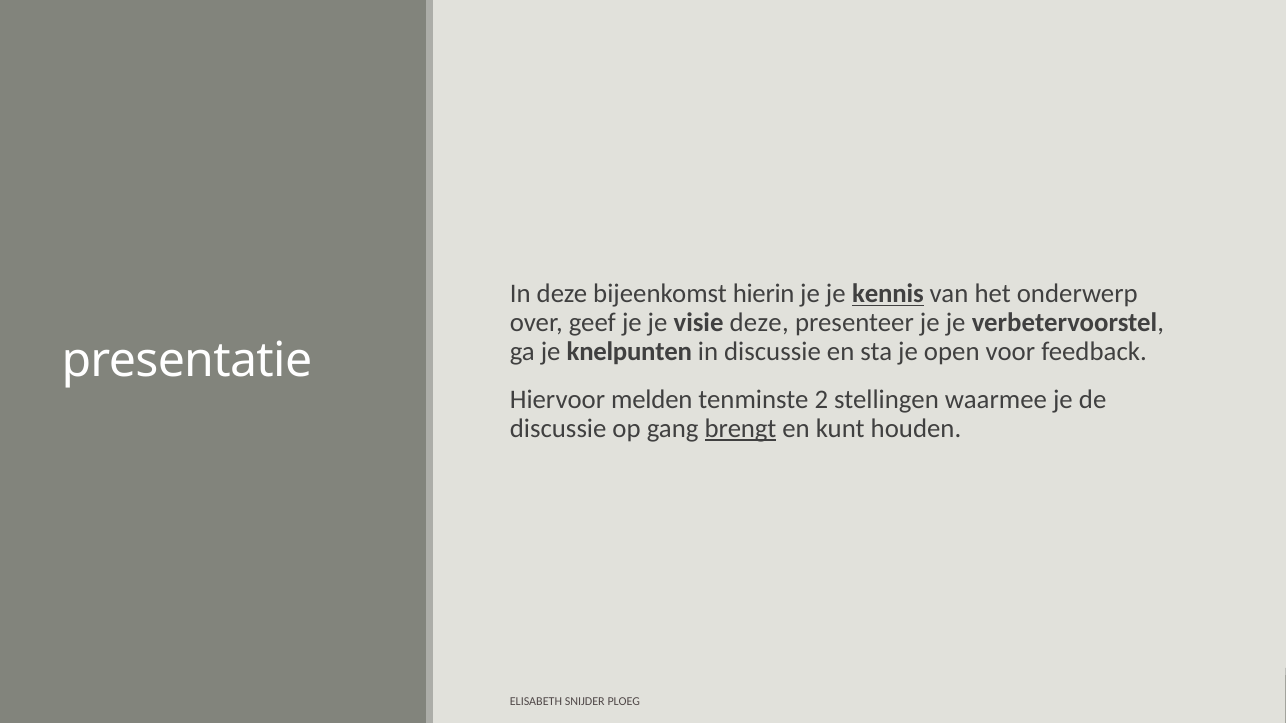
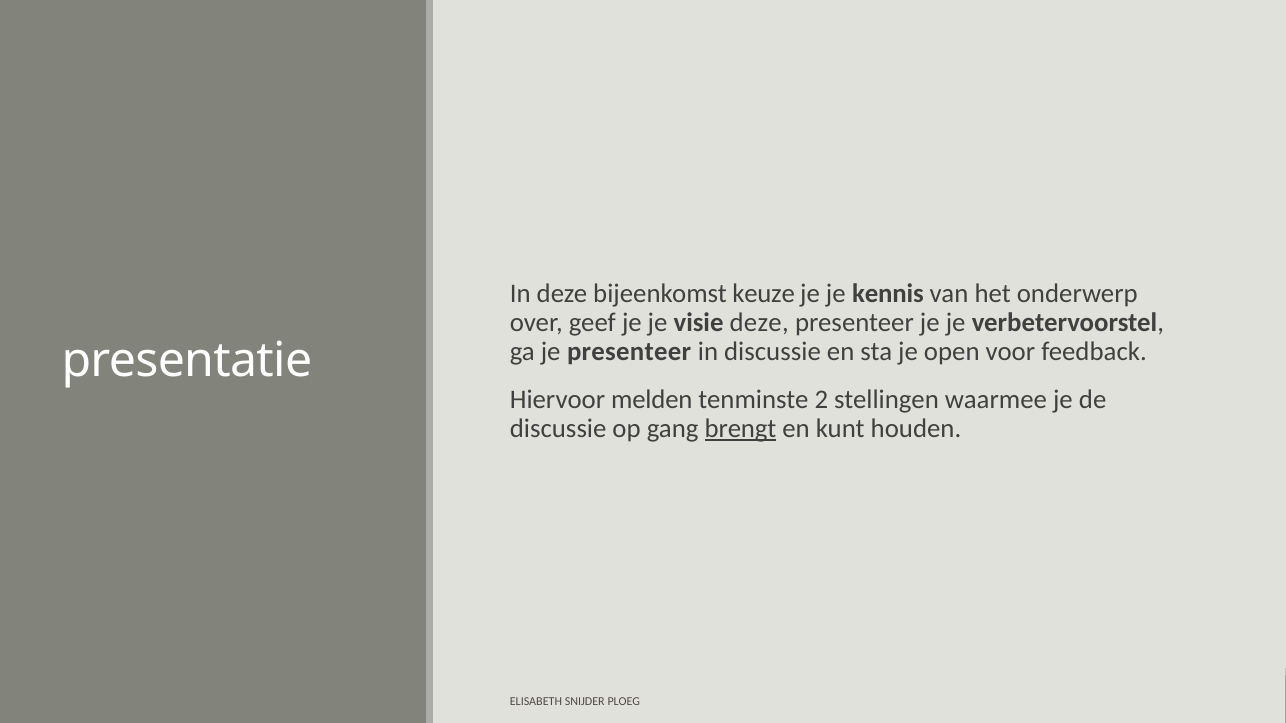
hierin: hierin -> keuze
kennis underline: present -> none
je knelpunten: knelpunten -> presenteer
